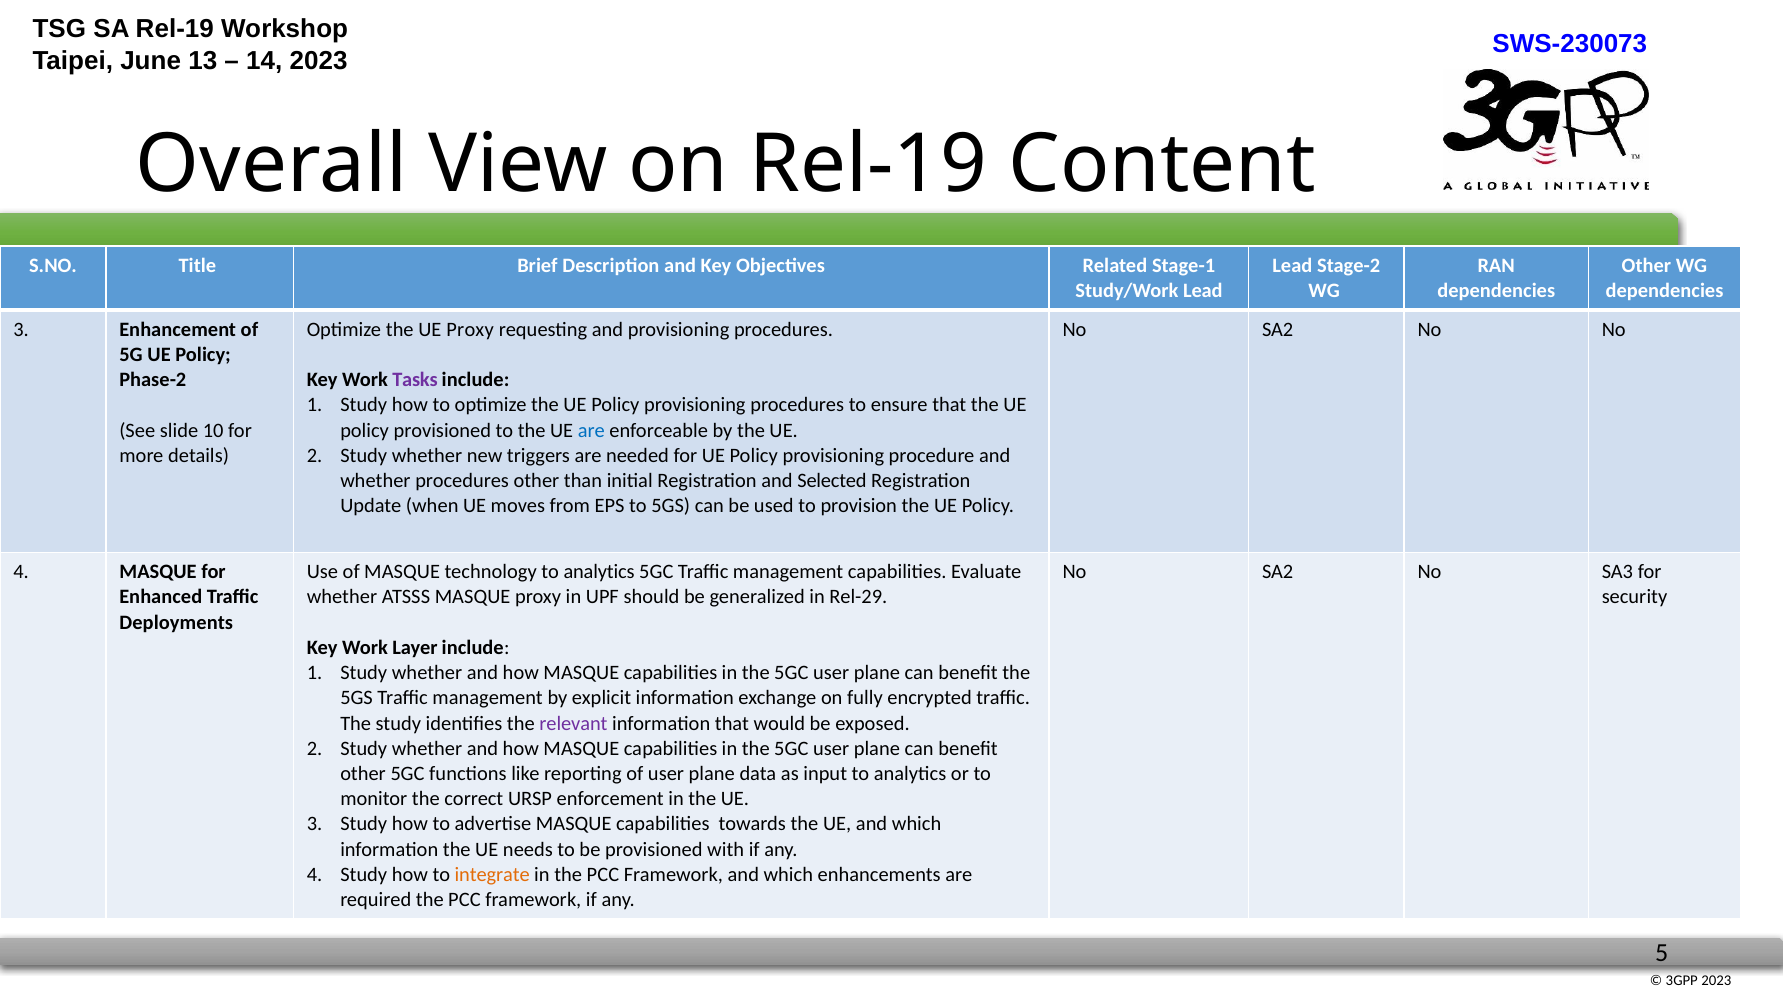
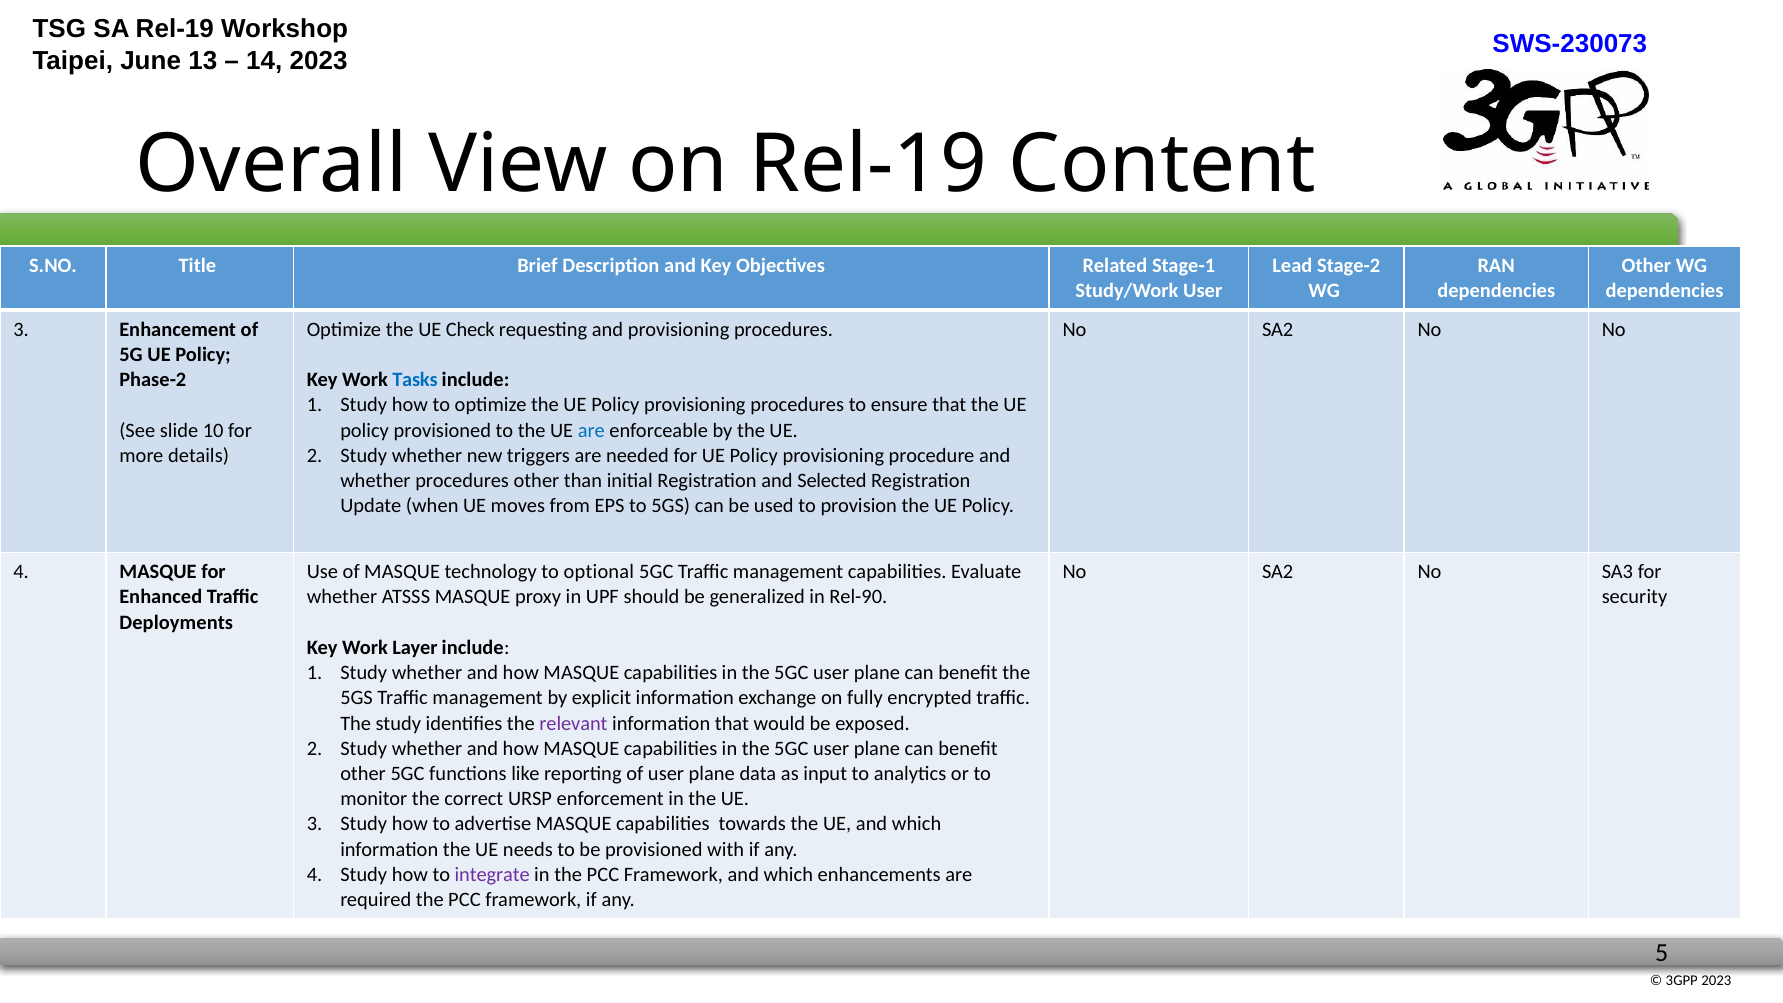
Study/Work Lead: Lead -> User
UE Proxy: Proxy -> Check
Tasks colour: purple -> blue
technology to analytics: analytics -> optional
Rel-29: Rel-29 -> Rel-90
integrate colour: orange -> purple
